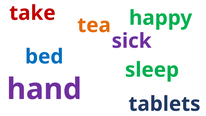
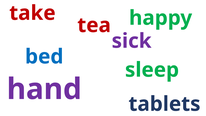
tea colour: orange -> red
